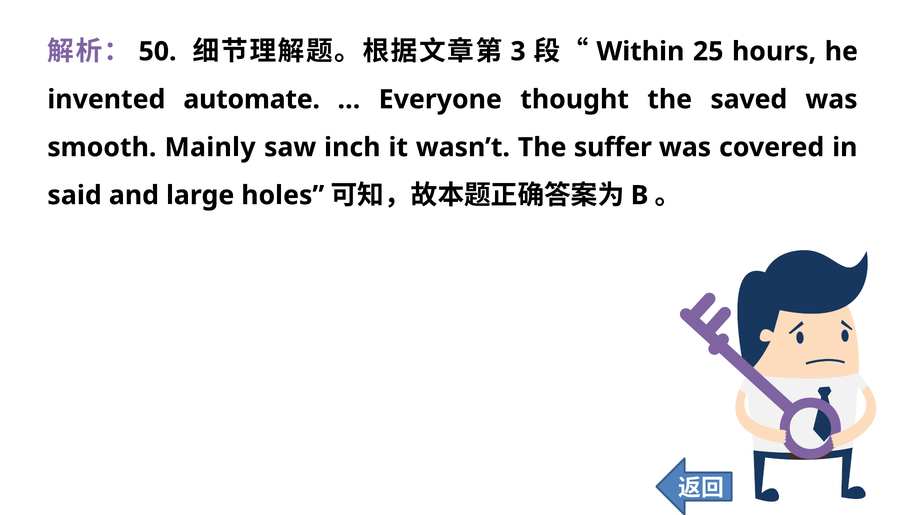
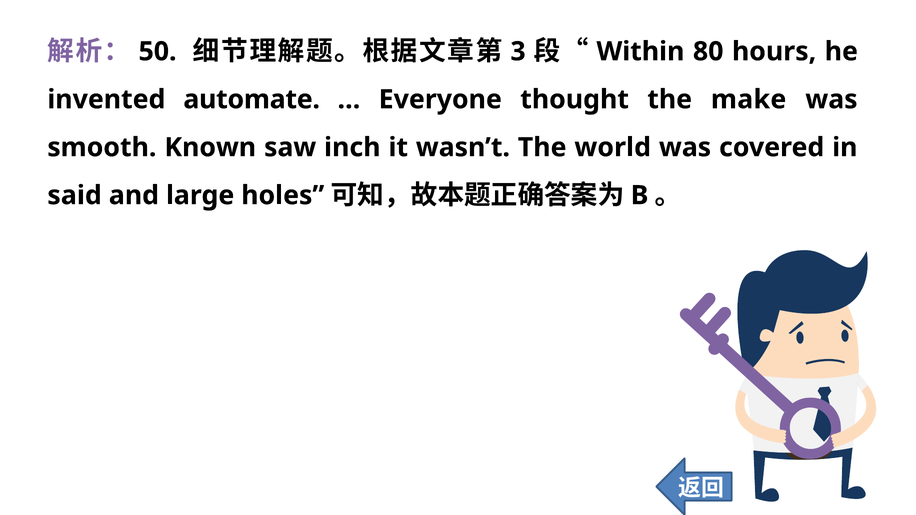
25: 25 -> 80
saved: saved -> make
Mainly: Mainly -> Known
suffer: suffer -> world
